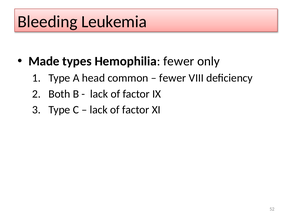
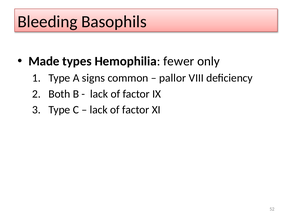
Leukemia: Leukemia -> Basophils
head: head -> signs
fewer at (173, 78): fewer -> pallor
